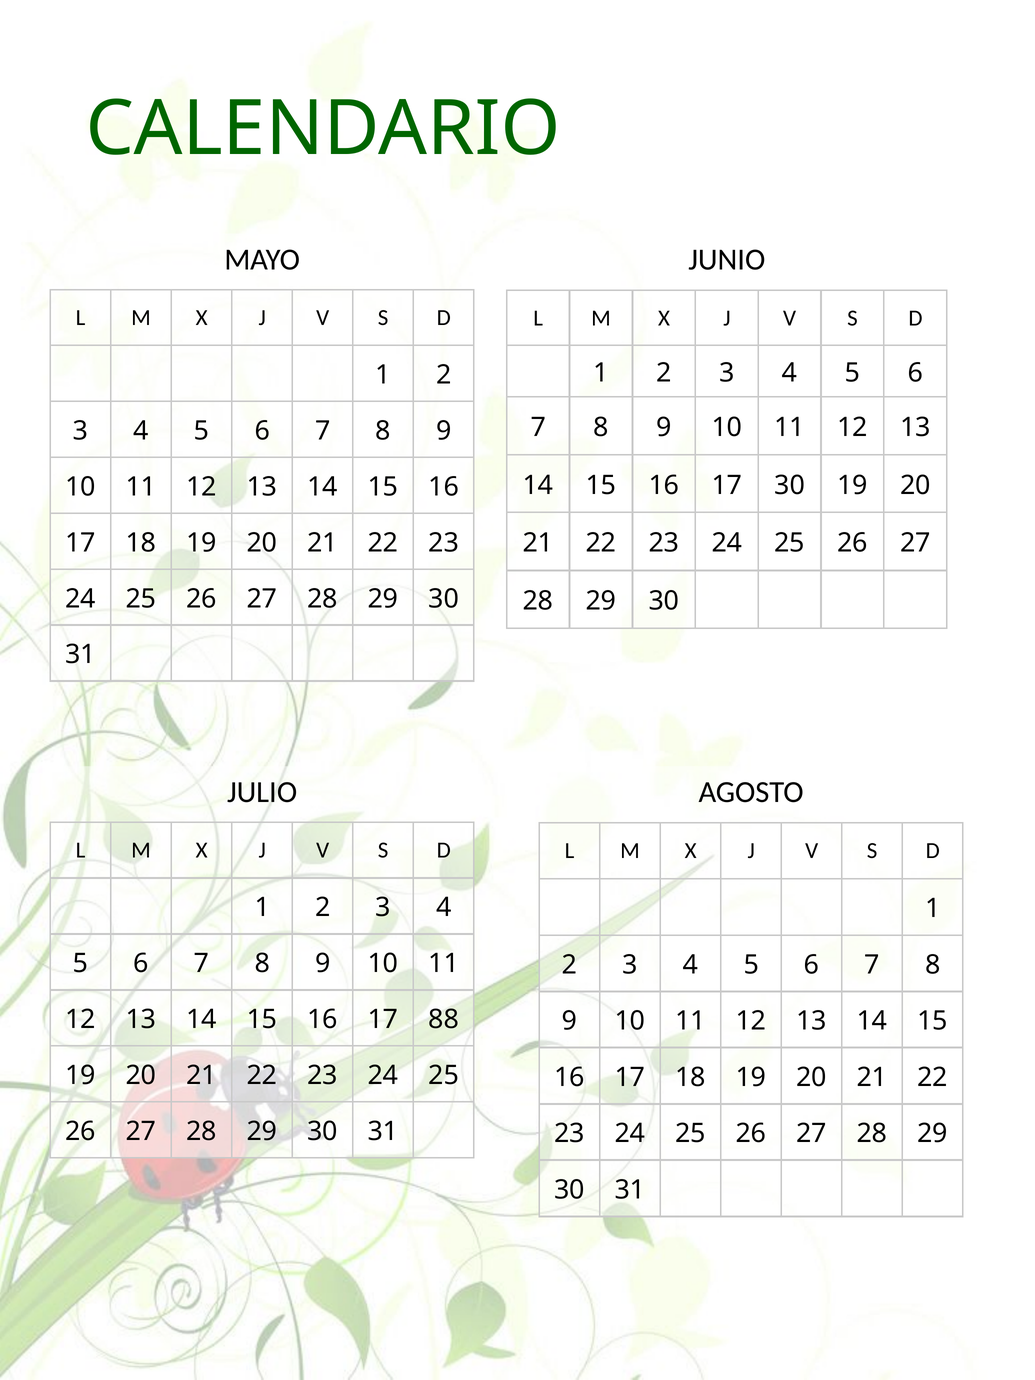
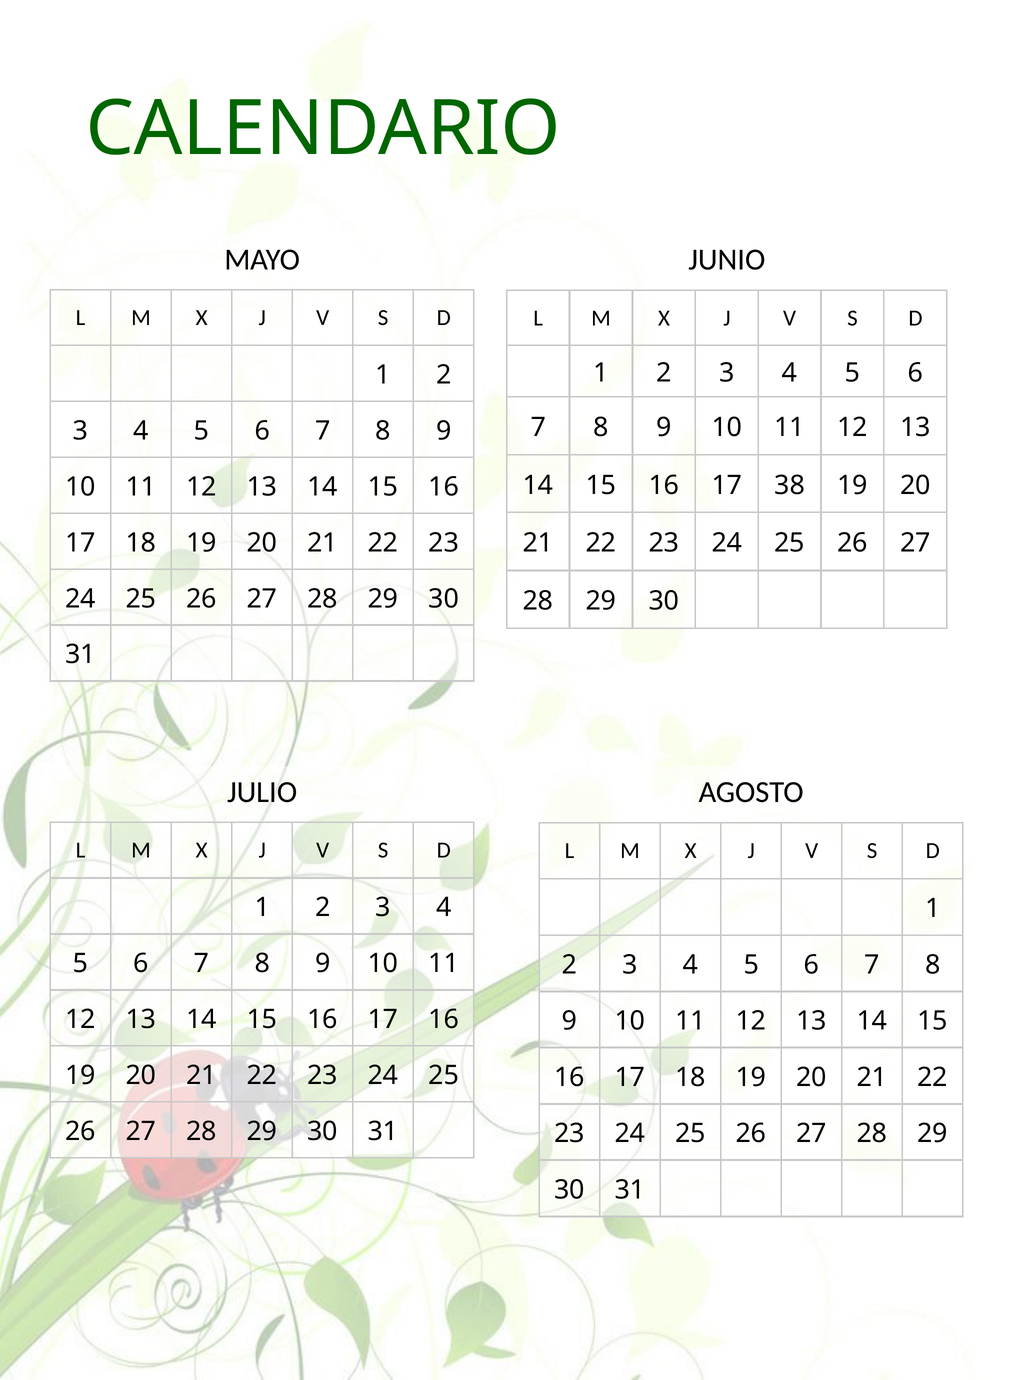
17 30: 30 -> 38
17 88: 88 -> 16
